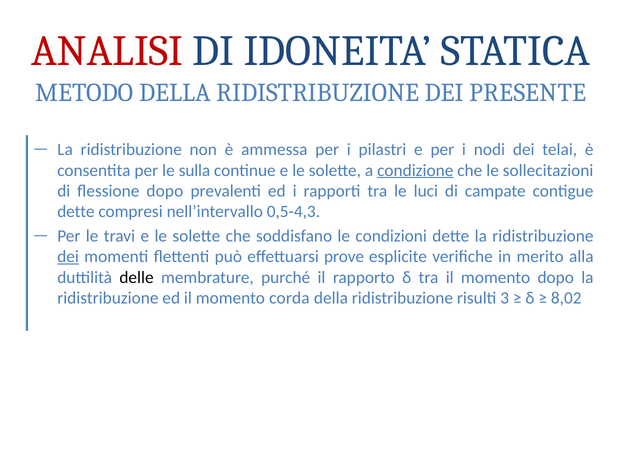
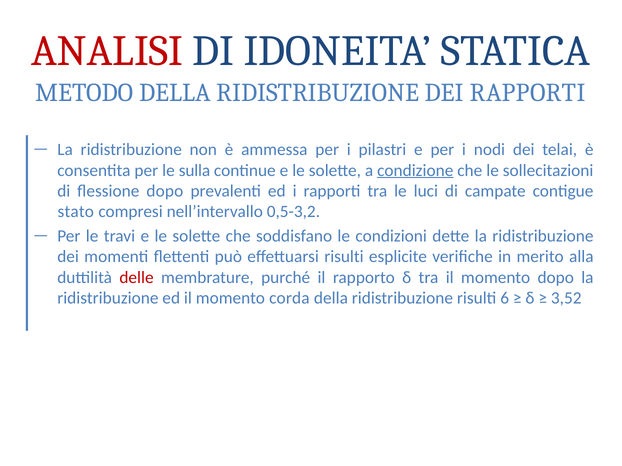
DEI PRESENTE: PRESENTE -> RAPPORTI
dette at (76, 212): dette -> stato
0,5-4,3: 0,5-4,3 -> 0,5-3,2
dei at (68, 257) underline: present -> none
effettuarsi prove: prove -> risulti
delle colour: black -> red
3: 3 -> 6
8,02: 8,02 -> 3,52
